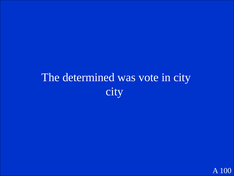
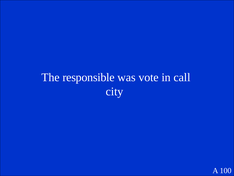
determined: determined -> responsible
in city: city -> call
